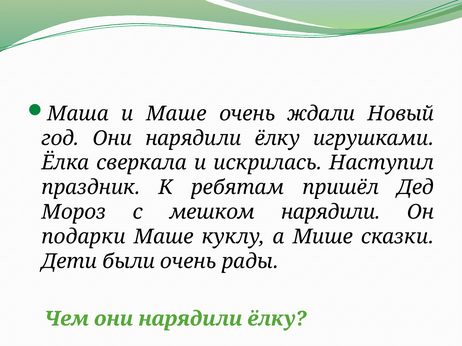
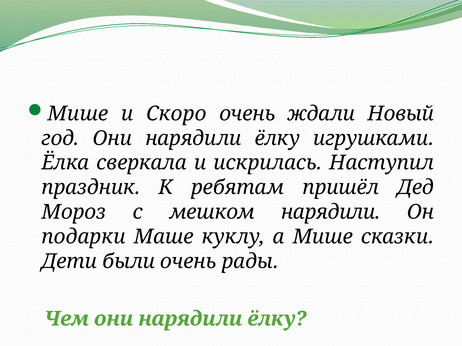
Маша at (78, 114): Маша -> Мише
и Маше: Маше -> Скоро
